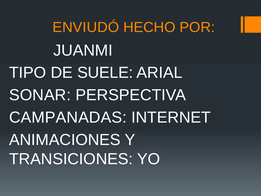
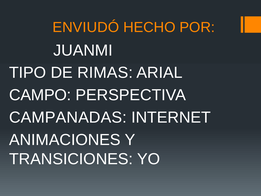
SUELE: SUELE -> RIMAS
SONAR: SONAR -> CAMPO
